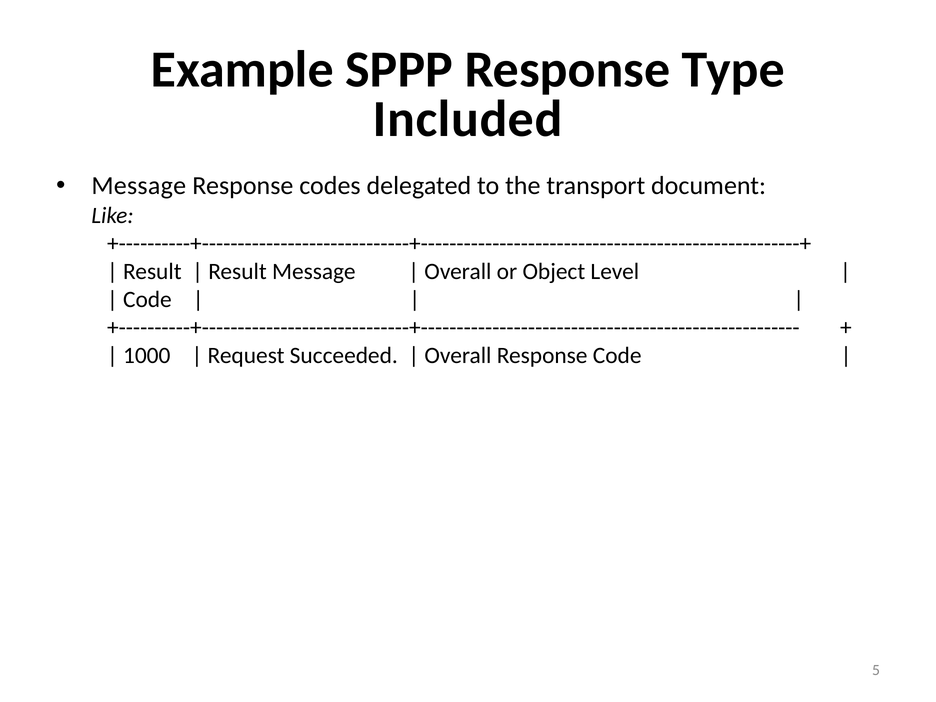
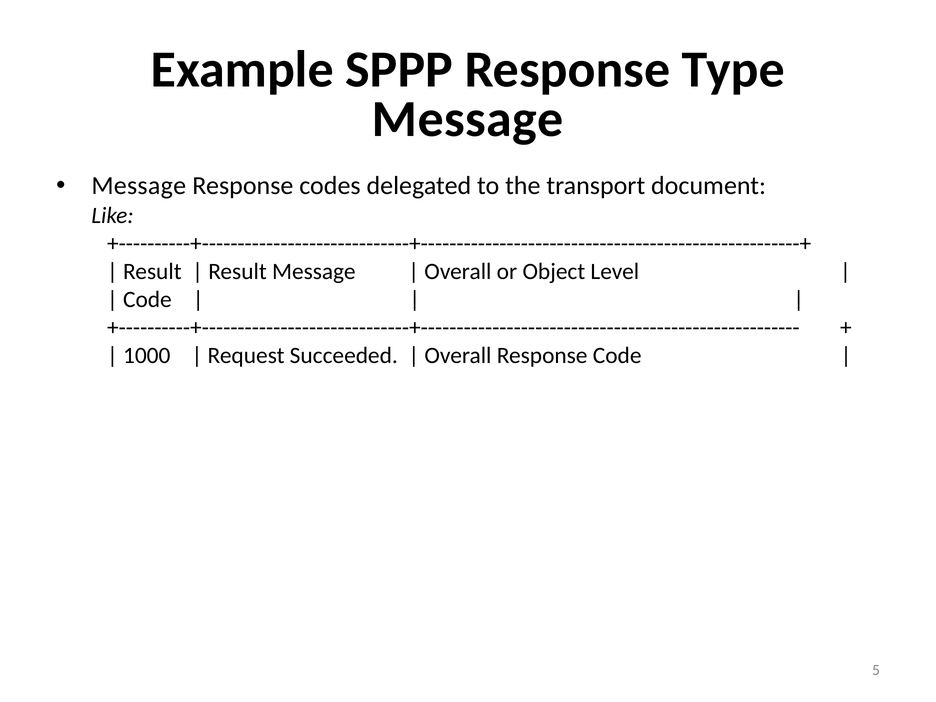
Included at (468, 119): Included -> Message
